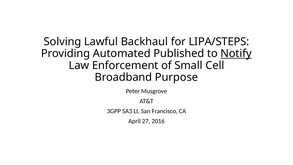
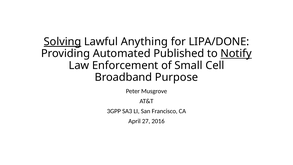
Solving underline: none -> present
Backhaul: Backhaul -> Anything
LIPA/STEPS: LIPA/STEPS -> LIPA/DONE
